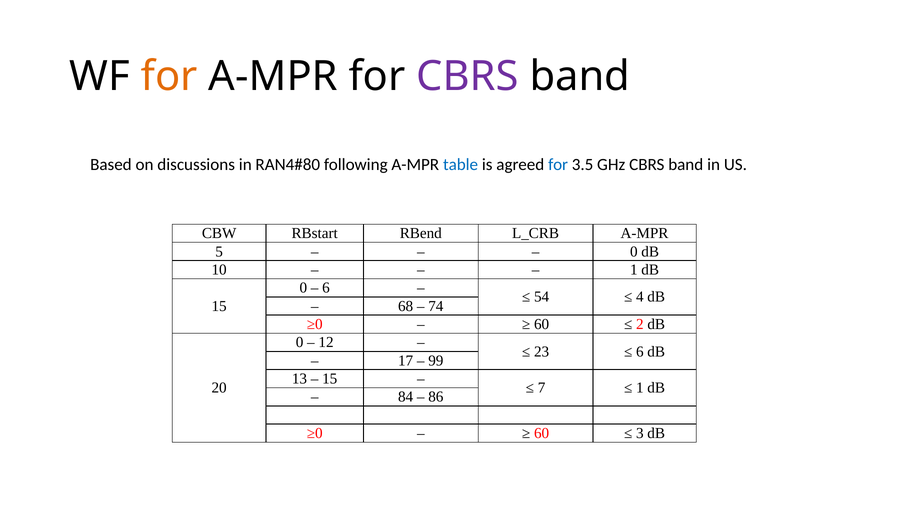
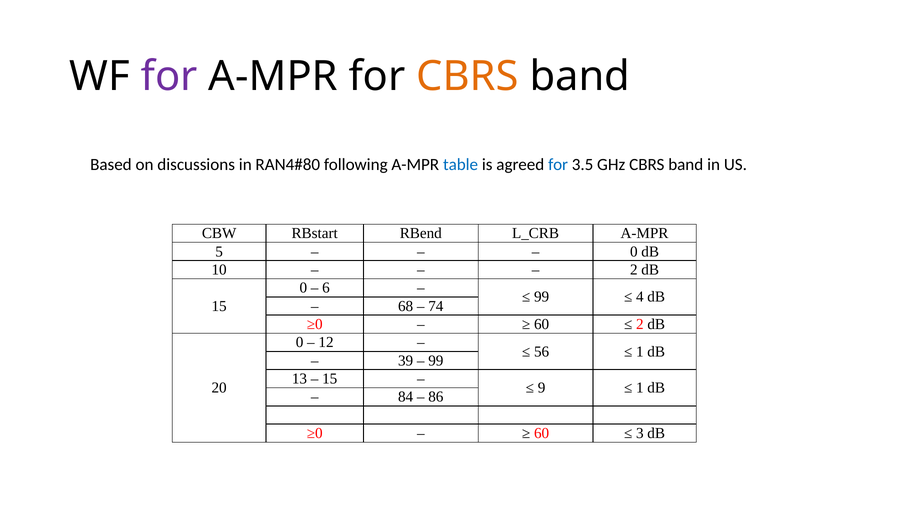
for at (169, 77) colour: orange -> purple
CBRS at (468, 77) colour: purple -> orange
1 at (634, 269): 1 -> 2
54 at (542, 297): 54 -> 99
23: 23 -> 56
6 at (640, 351): 6 -> 1
17: 17 -> 39
7: 7 -> 9
